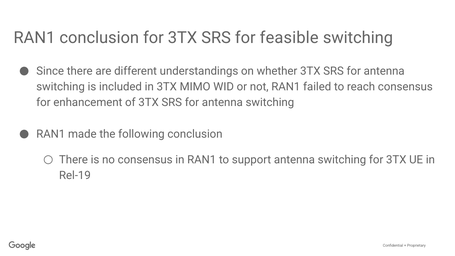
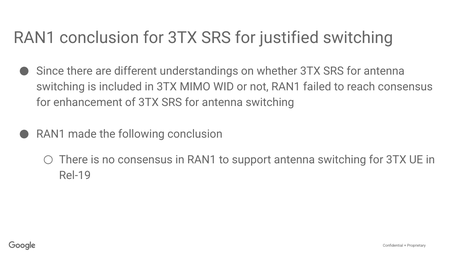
feasible: feasible -> justified
